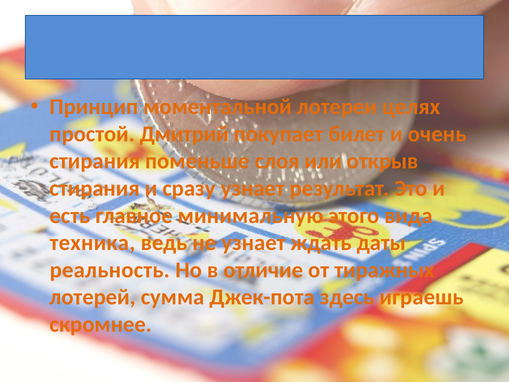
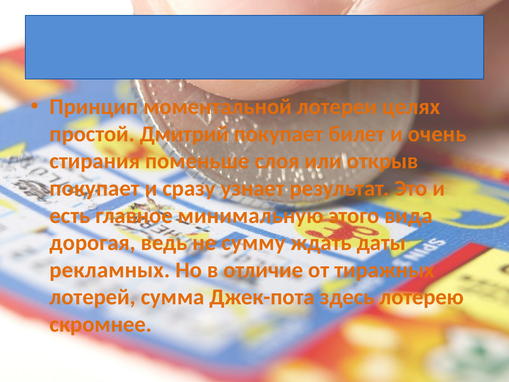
стирания at (95, 188): стирания -> покупает
техника: техника -> дорогая
не узнает: узнает -> сумму
реальность: реальность -> рекламных
играешь: играешь -> лотерею
